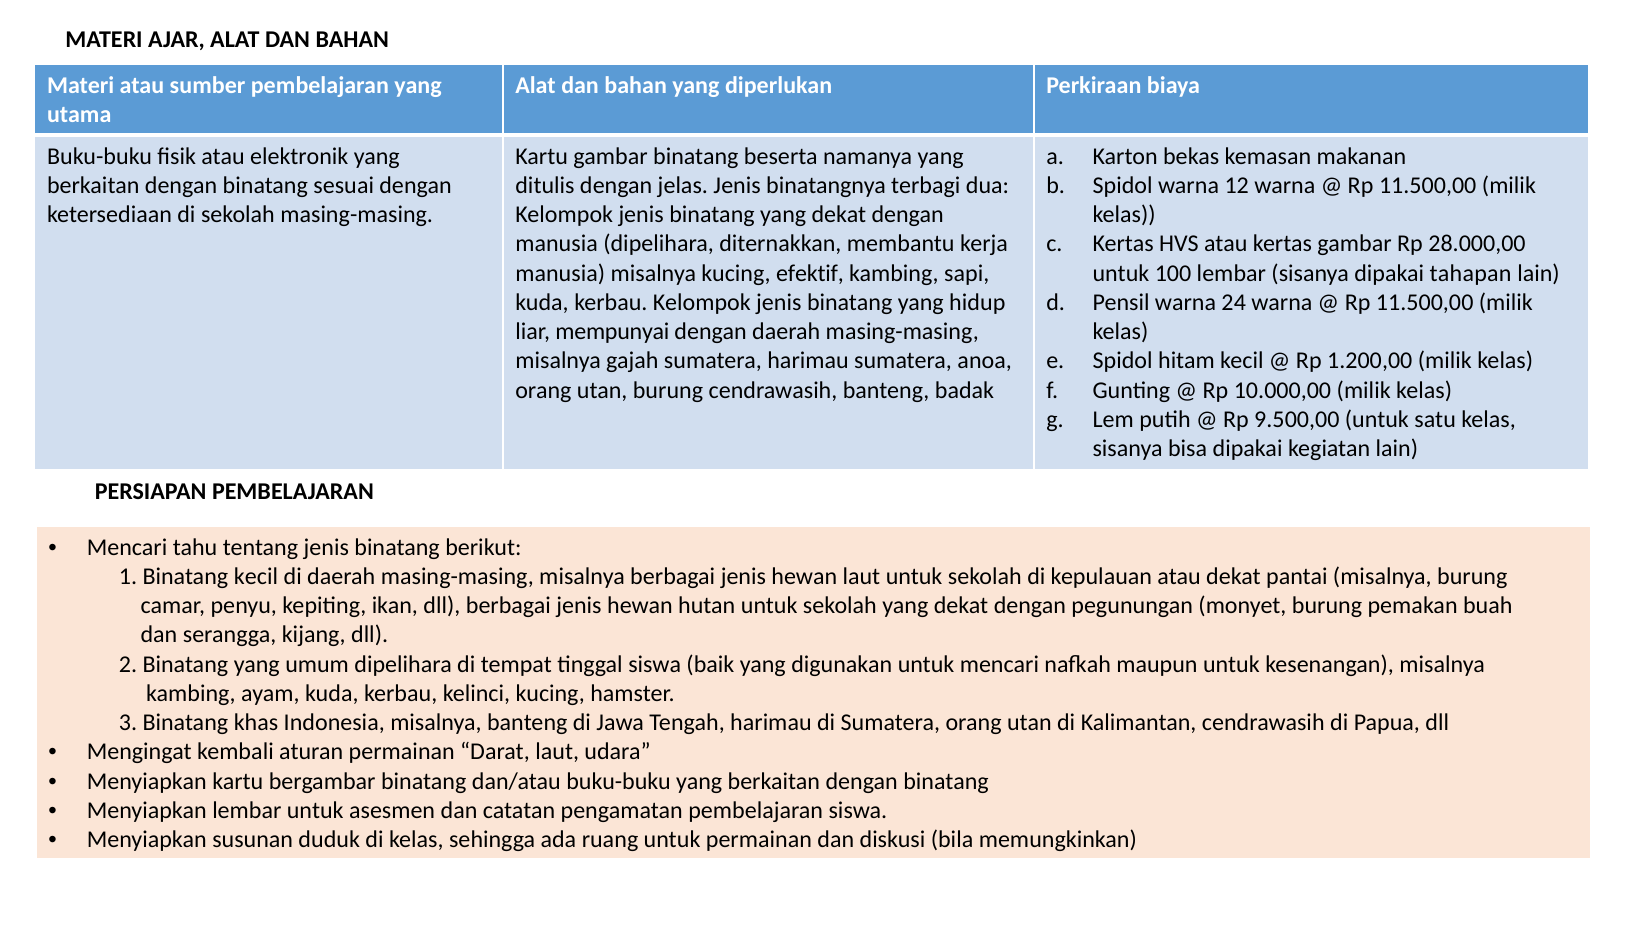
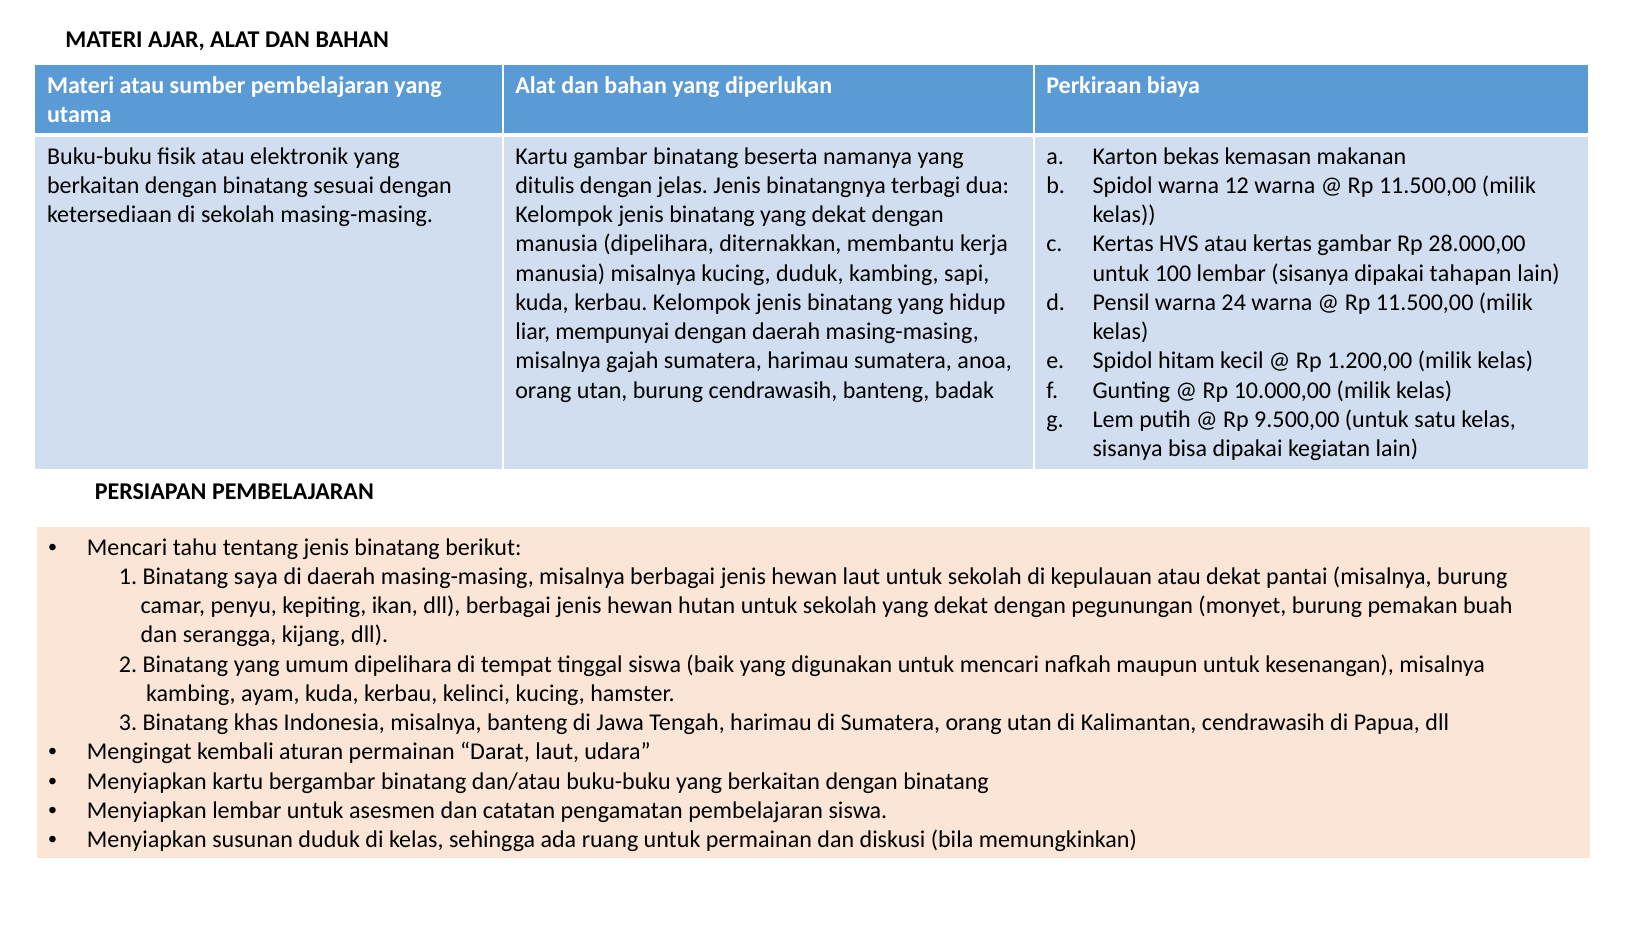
kucing efektif: efektif -> duduk
Binatang kecil: kecil -> saya
